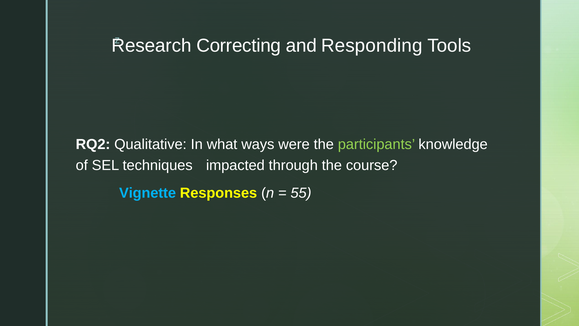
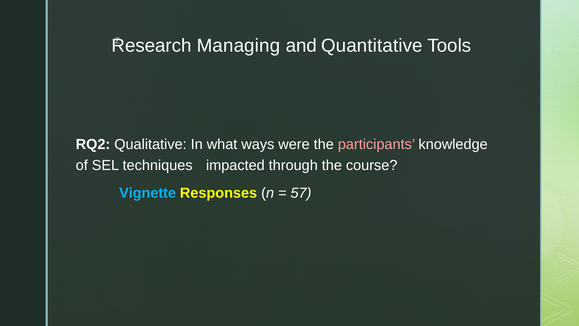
Correcting: Correcting -> Managing
Responding: Responding -> Quantitative
participants colour: light green -> pink
55: 55 -> 57
